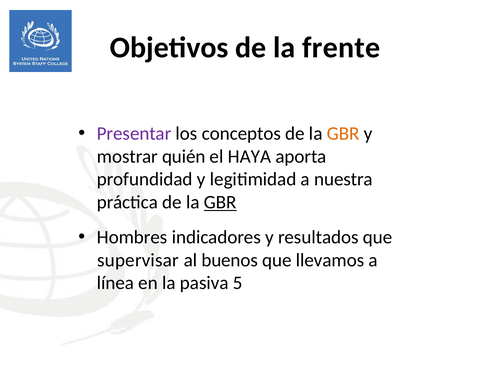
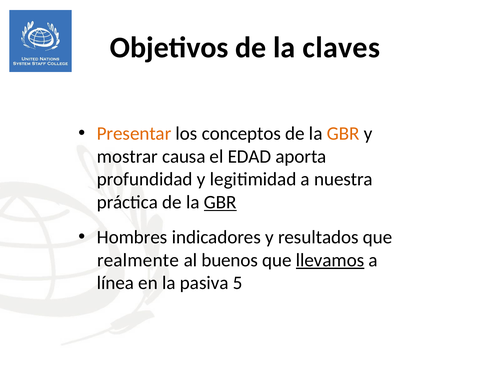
frente: frente -> claves
Presentar colour: purple -> orange
quién: quién -> causa
HAYA: HAYA -> EDAD
supervisar: supervisar -> realmente
llevamos underline: none -> present
